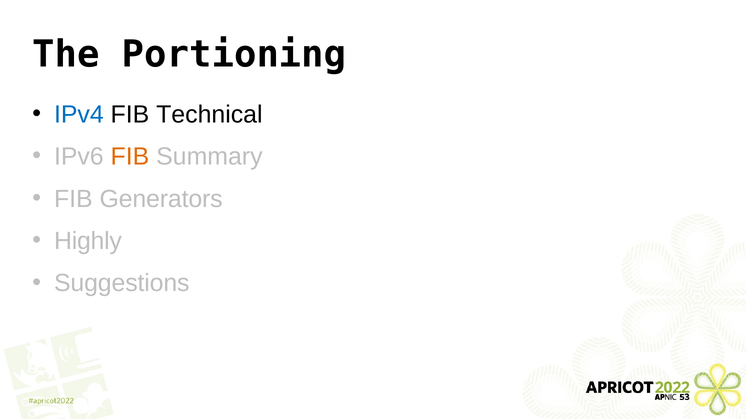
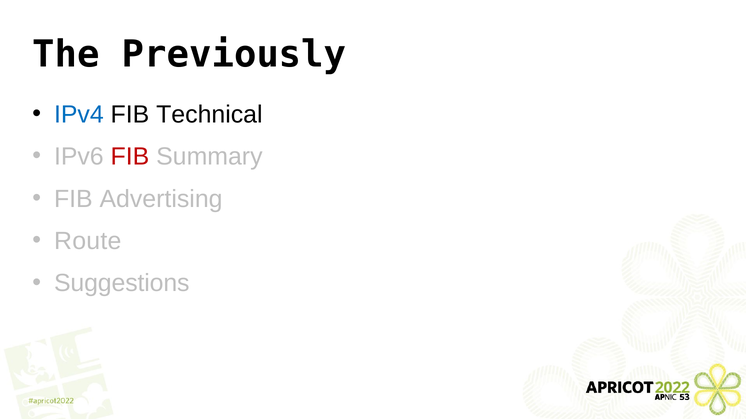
Portioning: Portioning -> Previously
FIB at (130, 157) colour: orange -> red
Generators: Generators -> Advertising
Highly: Highly -> Route
